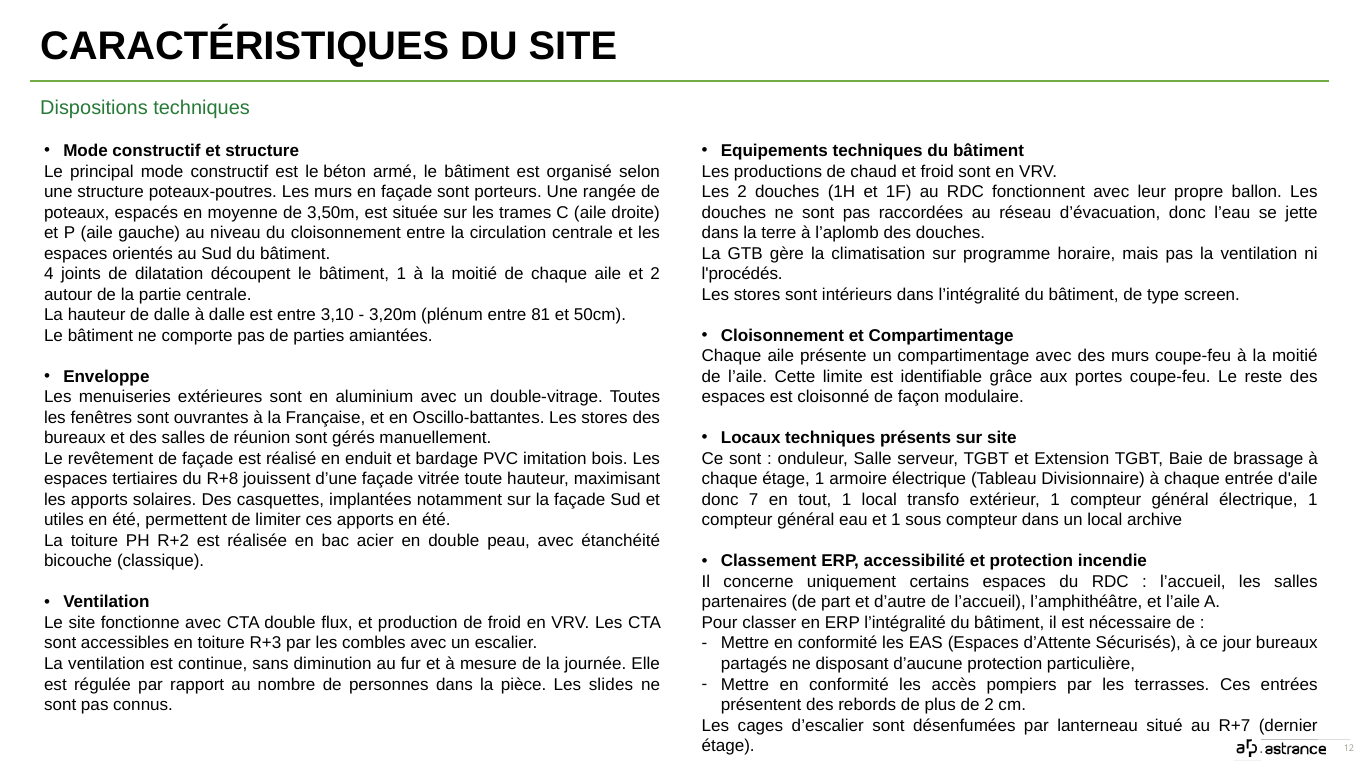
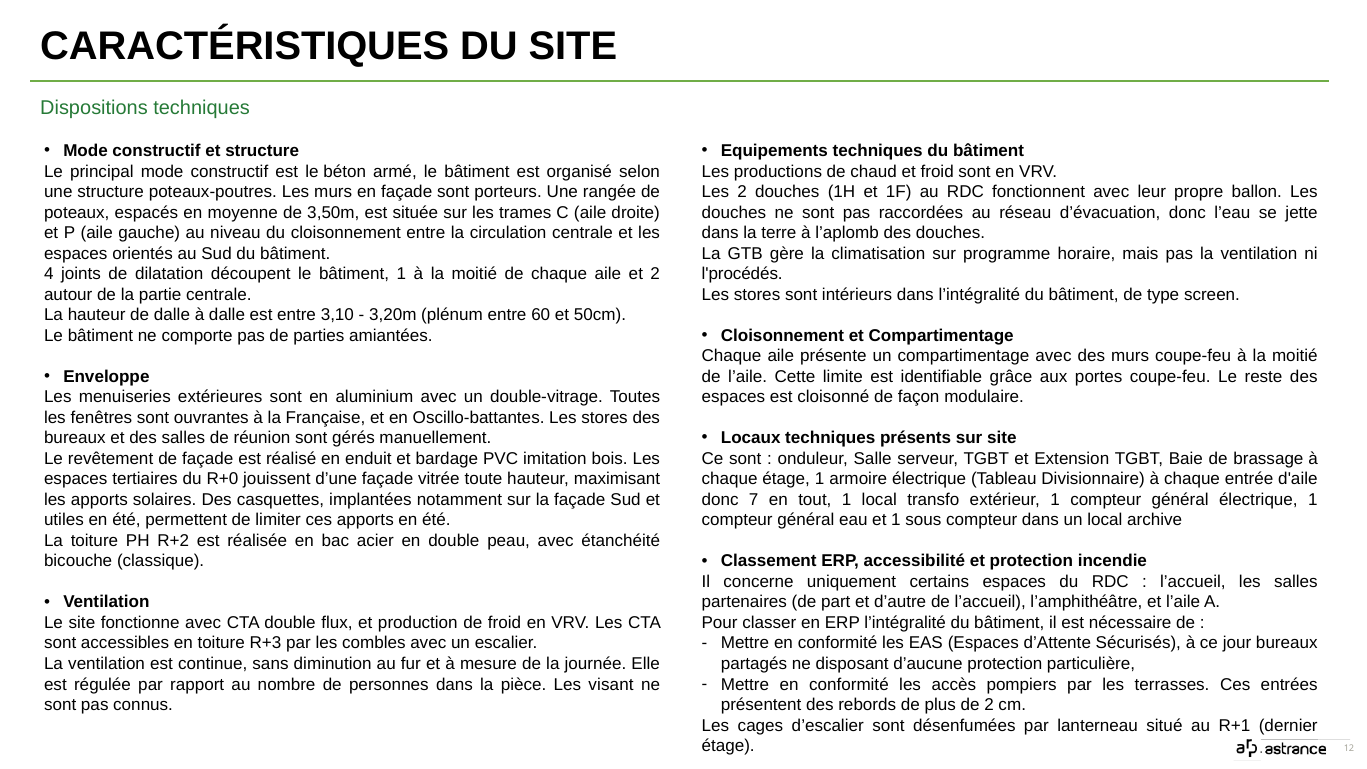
81: 81 -> 60
R+8: R+8 -> R+0
slides: slides -> visant
R+7: R+7 -> R+1
